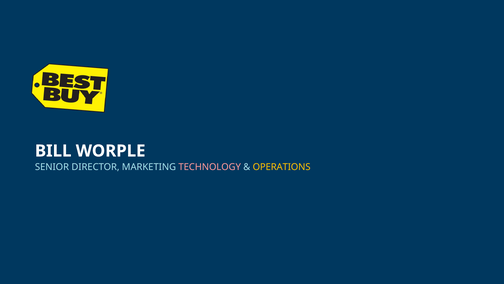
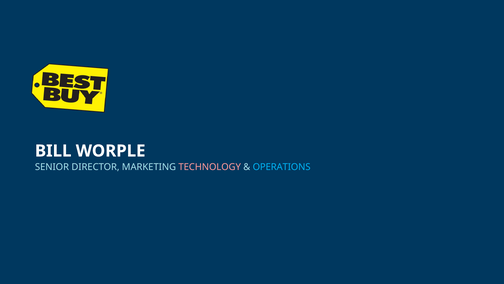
OPERATIONS colour: yellow -> light blue
